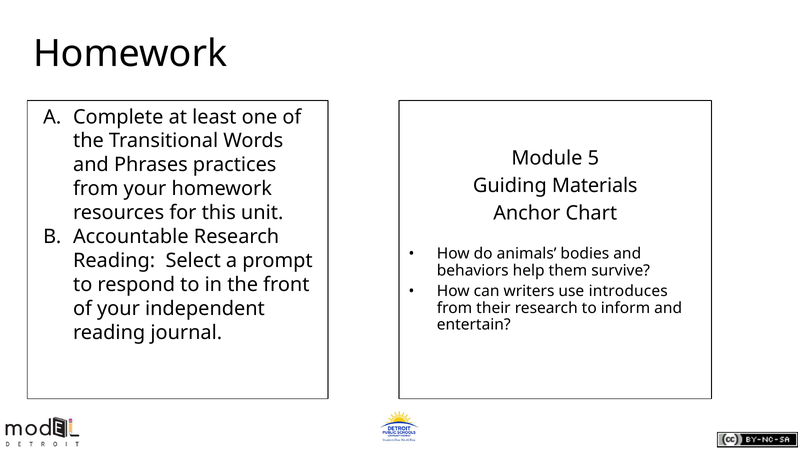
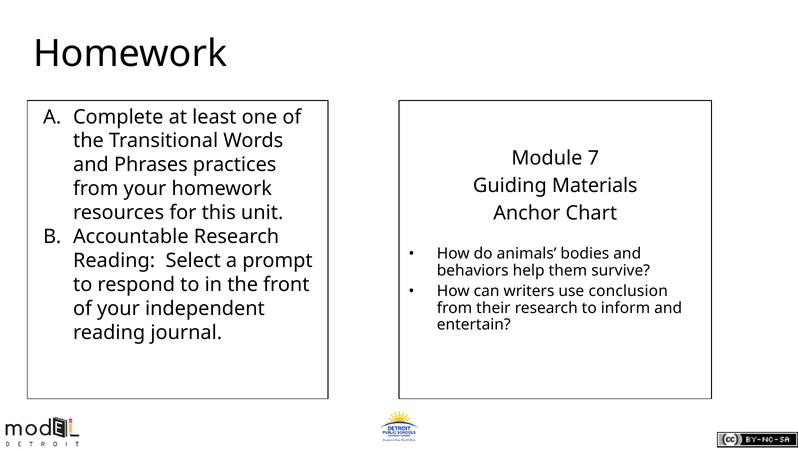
5: 5 -> 7
introduces: introduces -> conclusion
